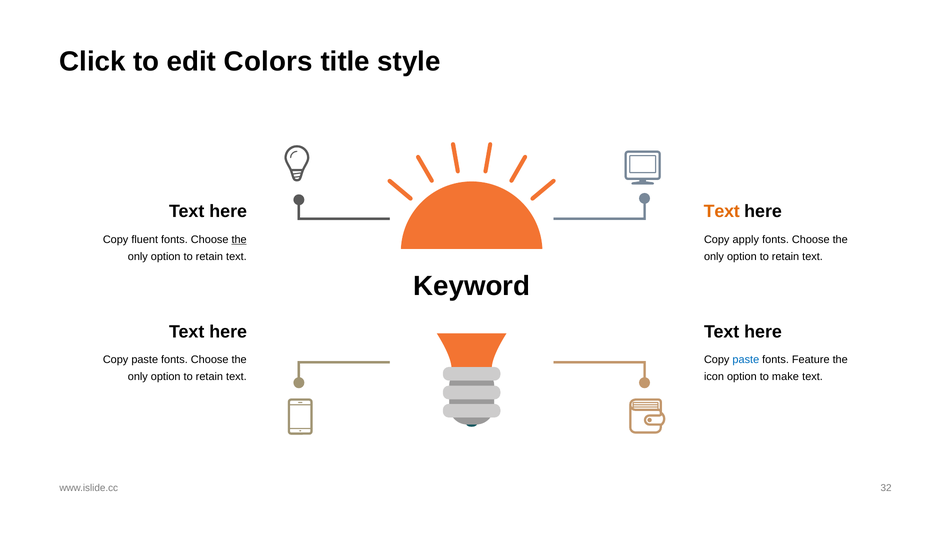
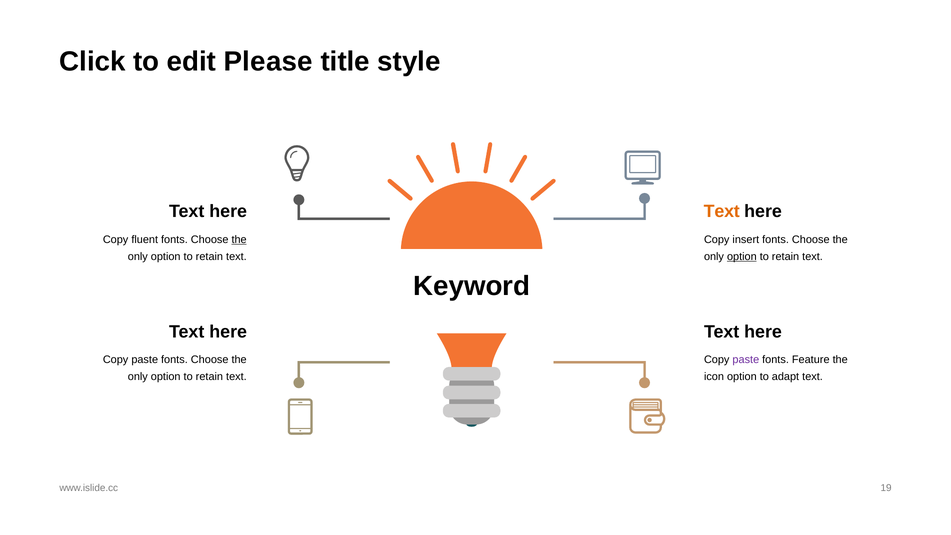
Colors: Colors -> Please
apply: apply -> insert
option at (742, 256) underline: none -> present
paste at (746, 360) colour: blue -> purple
make: make -> adapt
32: 32 -> 19
